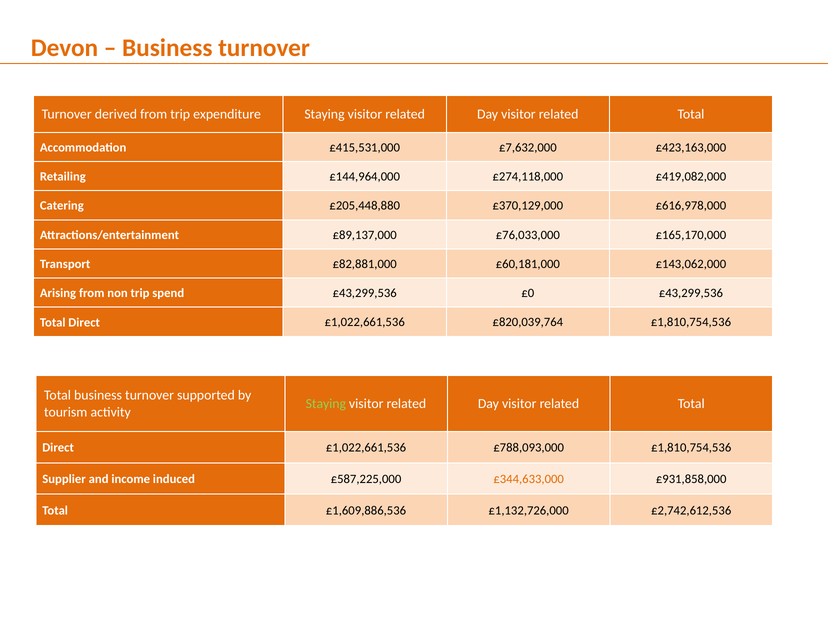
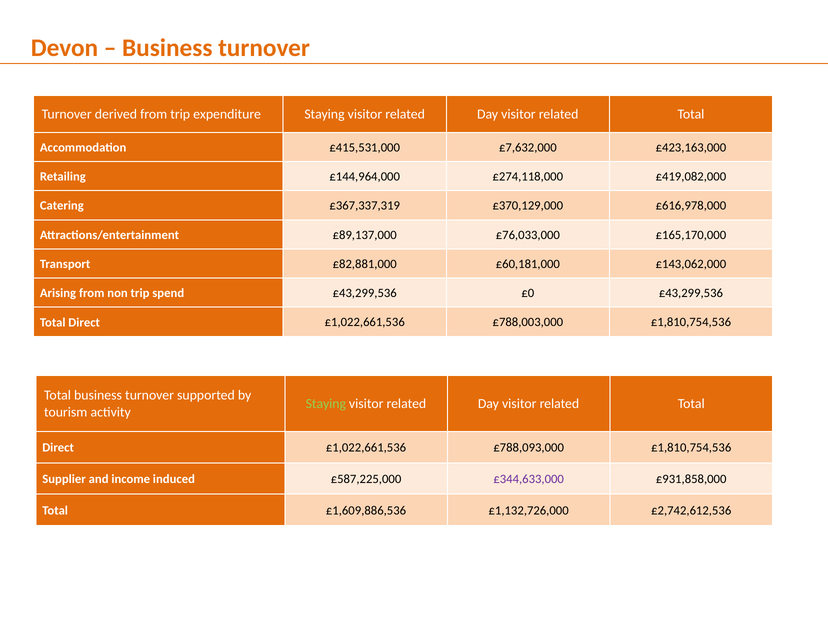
£205,448,880: £205,448,880 -> £367,337,319
£820,039,764: £820,039,764 -> £788,003,000
£344,633,000 colour: orange -> purple
